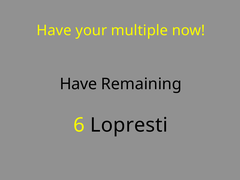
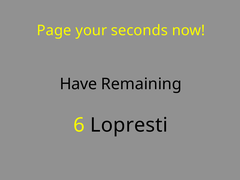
Have at (54, 30): Have -> Page
multiple: multiple -> seconds
